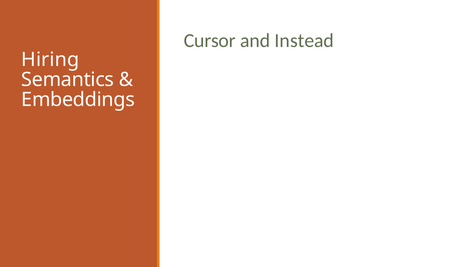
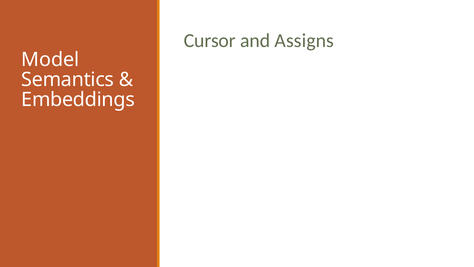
Instead: Instead -> Assigns
Hiring: Hiring -> Model
